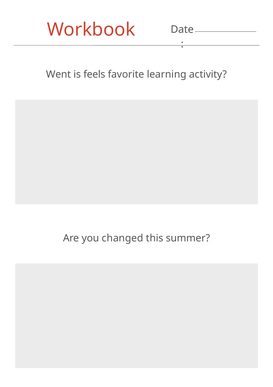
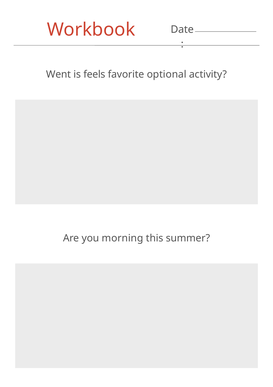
learning: learning -> optional
changed: changed -> morning
